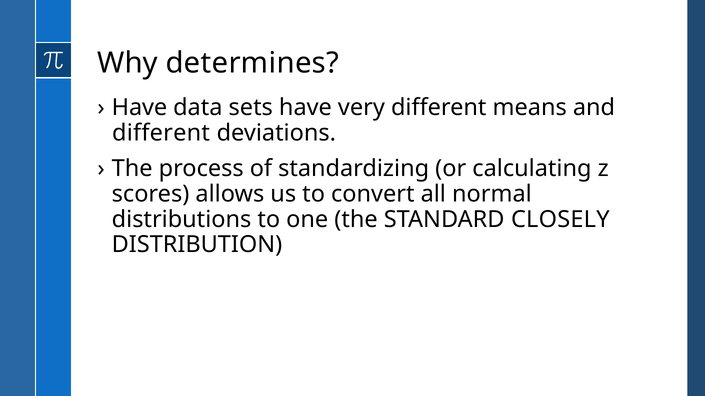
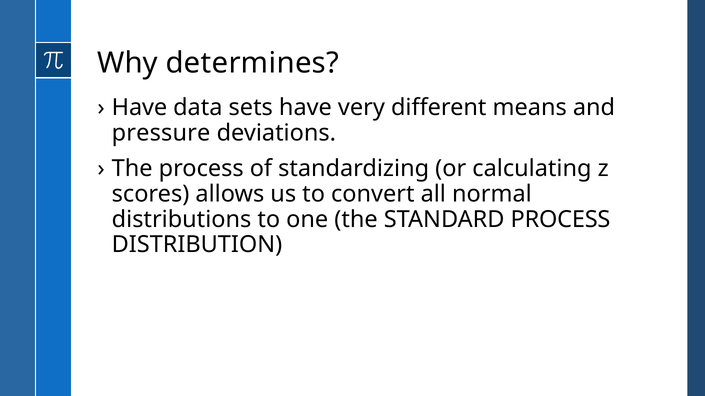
different at (161, 133): different -> pressure
STANDARD CLOSELY: CLOSELY -> PROCESS
